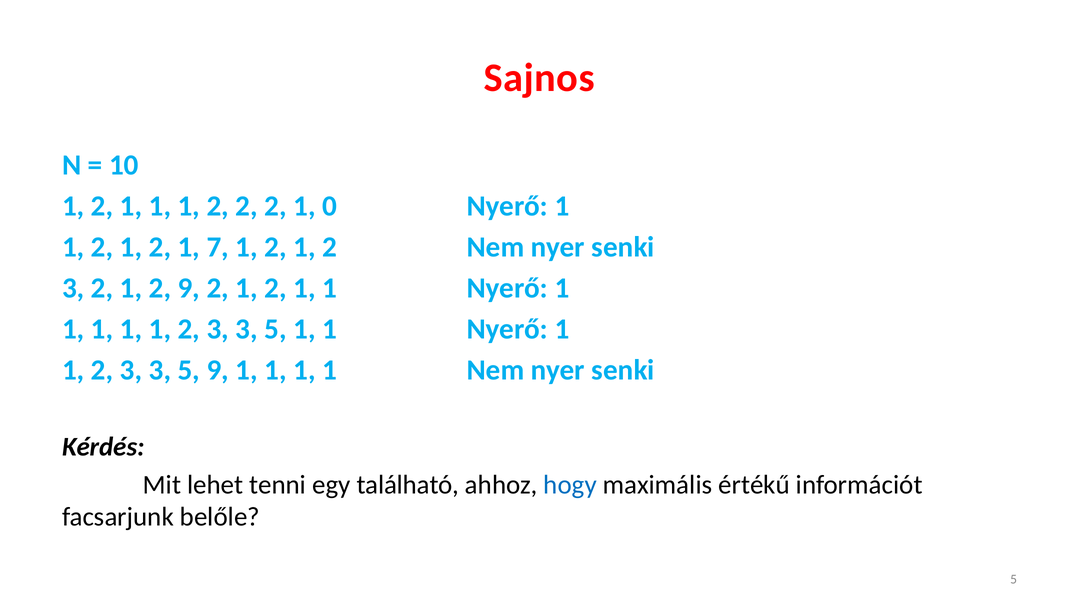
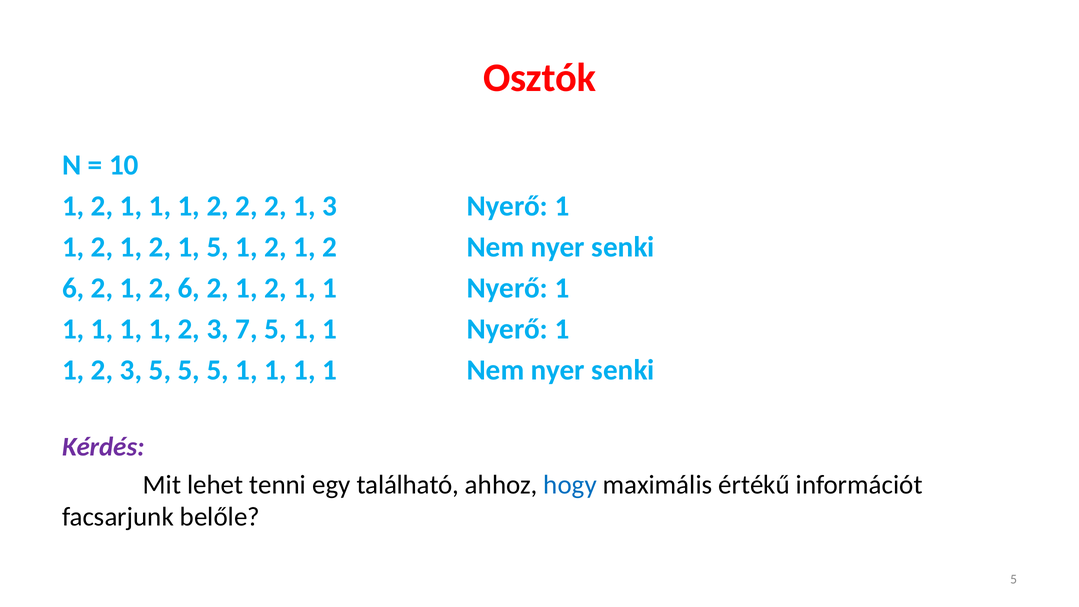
Sajnos: Sajnos -> Osztók
1 0: 0 -> 3
1 7: 7 -> 5
3 at (73, 288): 3 -> 6
2 9: 9 -> 6
3 at (247, 329): 3 -> 7
3 at (160, 370): 3 -> 5
9 at (218, 370): 9 -> 5
Kérdés colour: black -> purple
